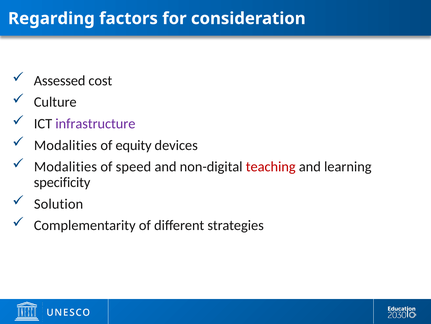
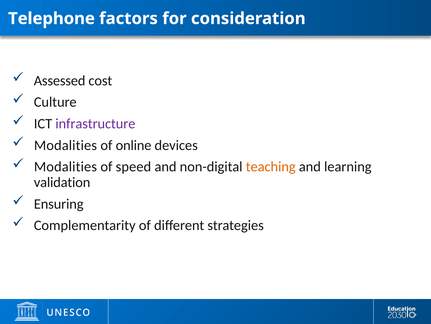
Regarding: Regarding -> Telephone
equity: equity -> online
teaching colour: red -> orange
specificity: specificity -> validation
Solution: Solution -> Ensuring
